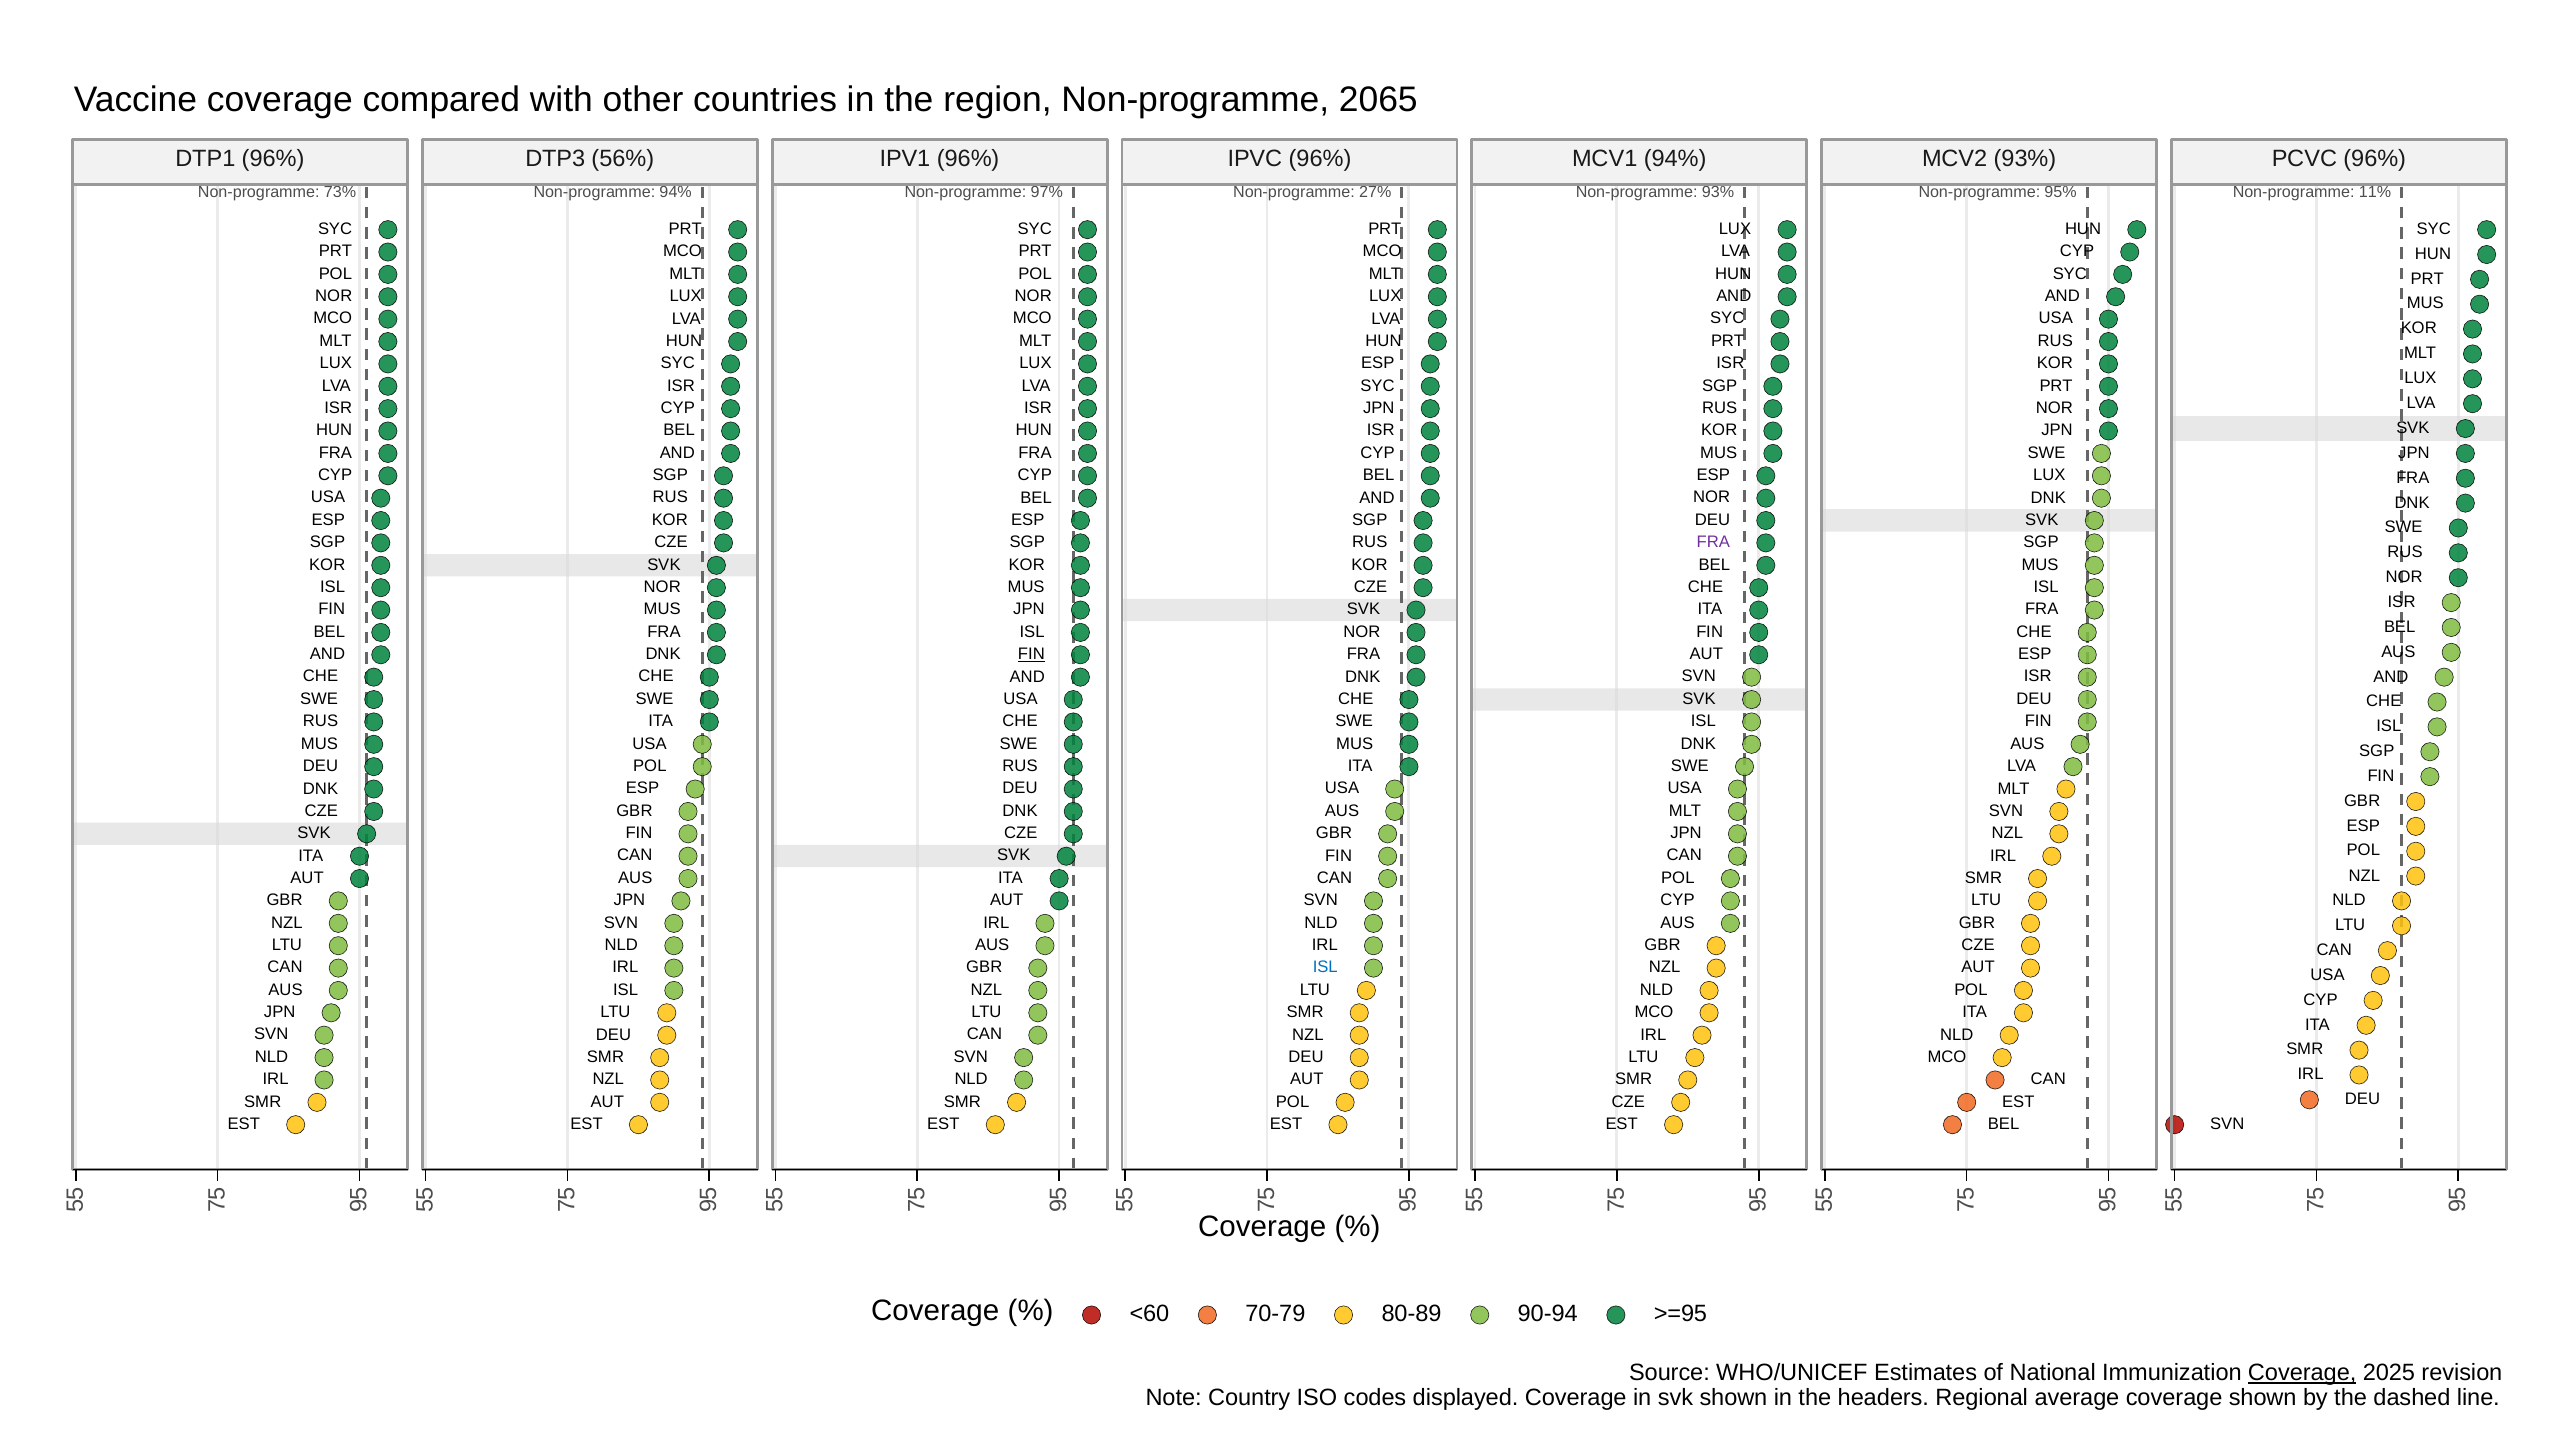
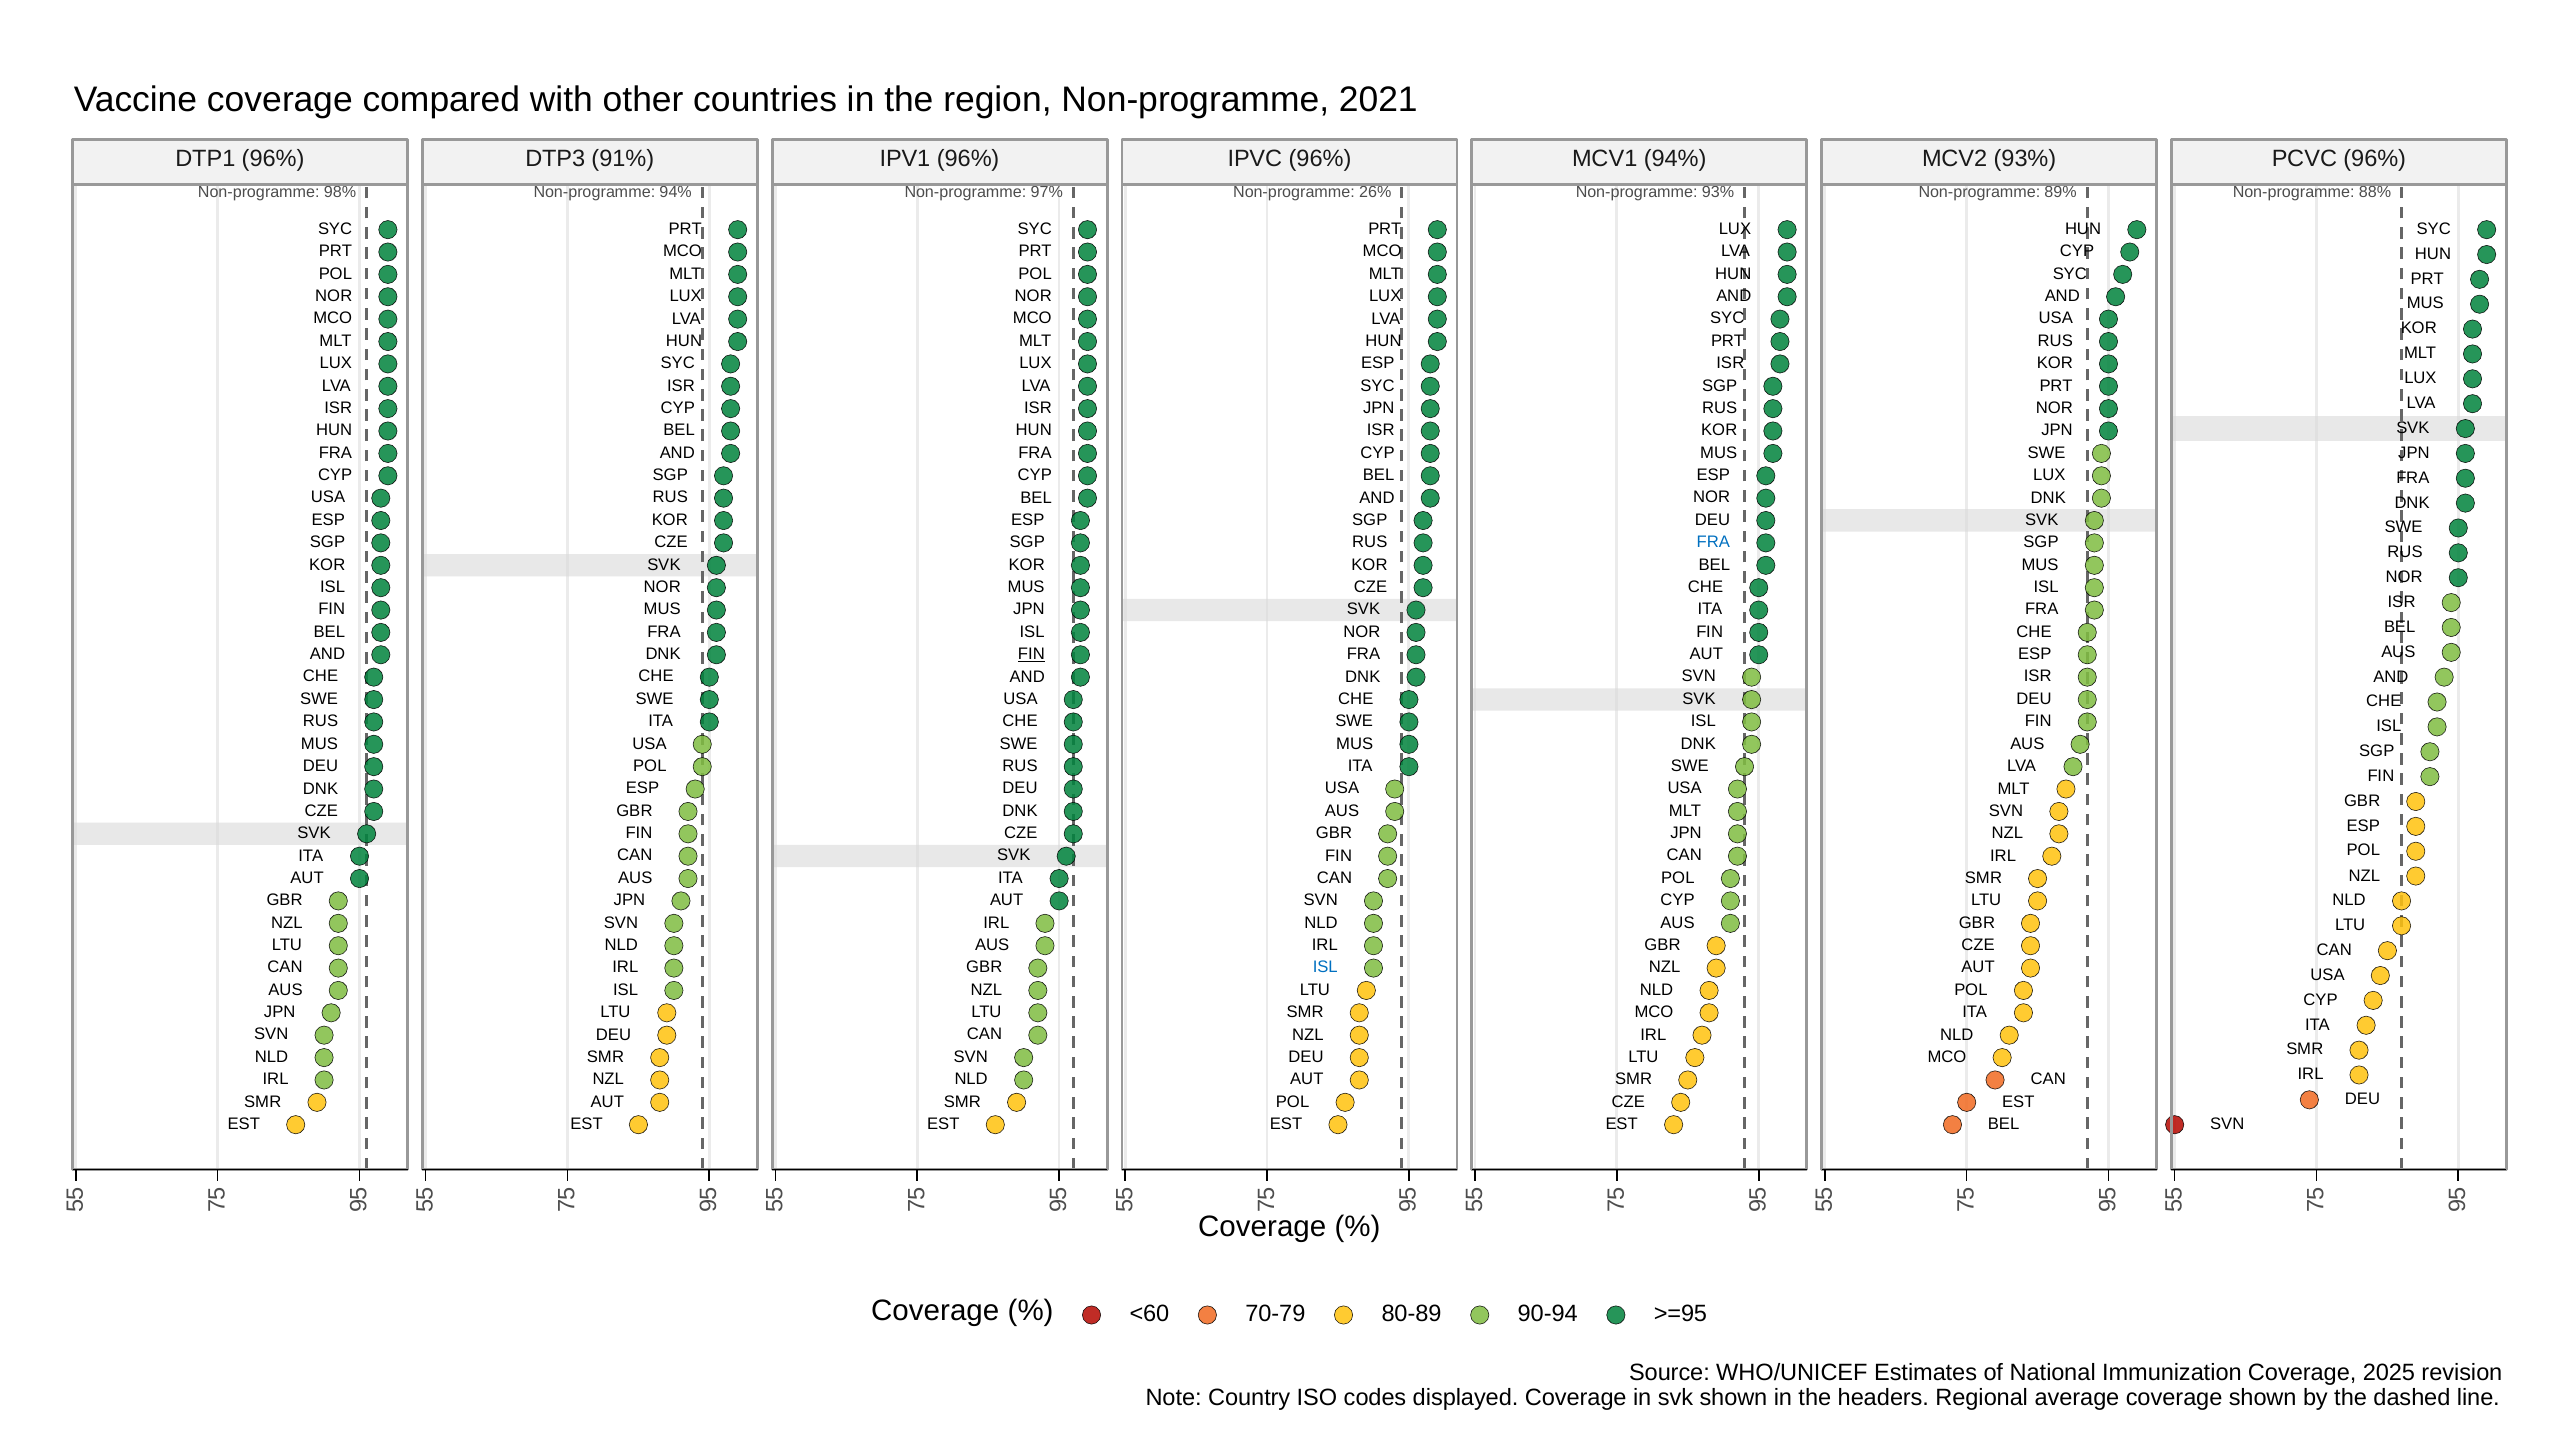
2065: 2065 -> 2021
56%: 56% -> 91%
73%: 73% -> 98%
27%: 27% -> 26%
95%: 95% -> 89%
11%: 11% -> 88%
FRA at (1713, 542) colour: purple -> blue
Coverage at (2302, 1373) underline: present -> none
